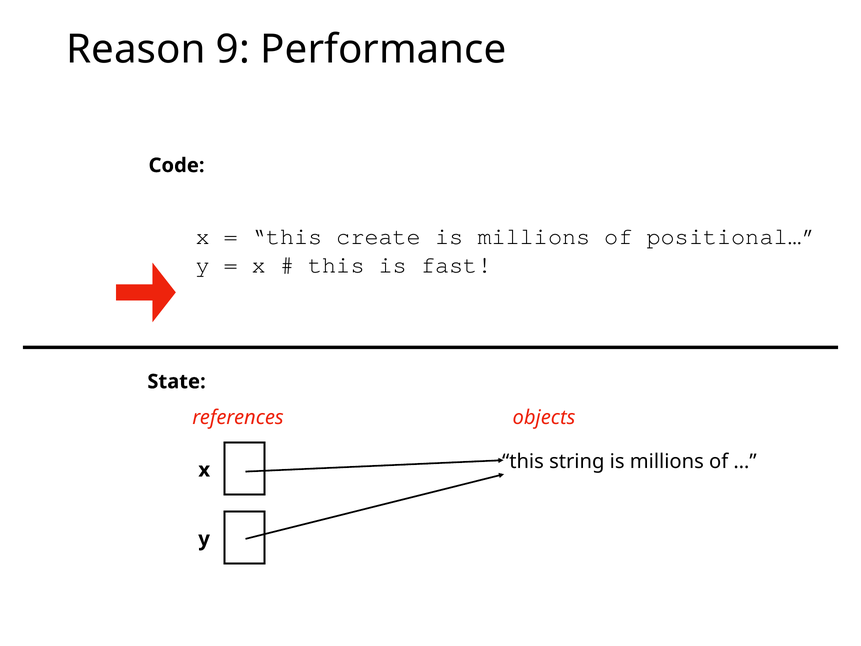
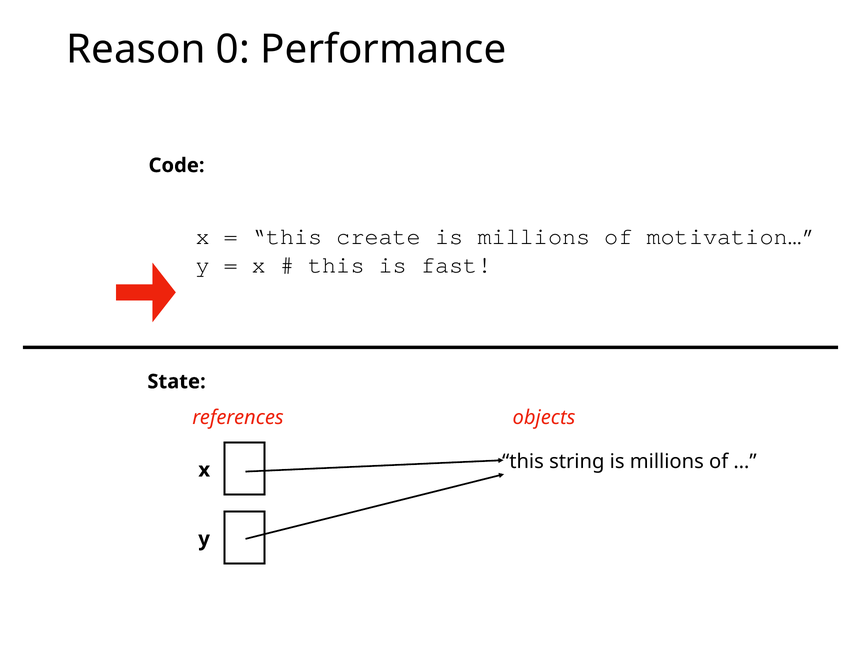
9: 9 -> 0
positional…: positional… -> motivation…
